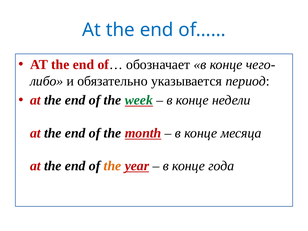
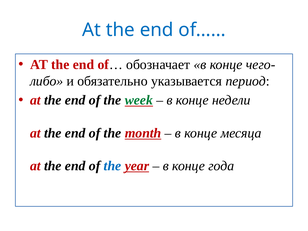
the at (112, 166) colour: orange -> blue
